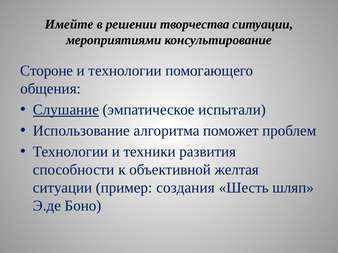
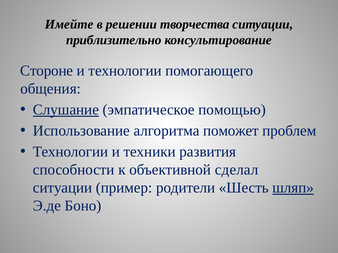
мероприятиями: мероприятиями -> приблизительно
испытали: испытали -> помощью
желтая: желтая -> сделал
создания: создания -> родители
шляп underline: none -> present
